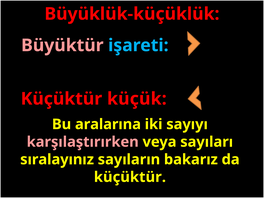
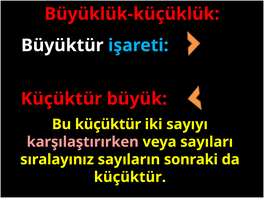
Büyüktür colour: pink -> white
küçük: küçük -> büyük
Bu aralarına: aralarına -> küçüktür
bakarız: bakarız -> sonraki
